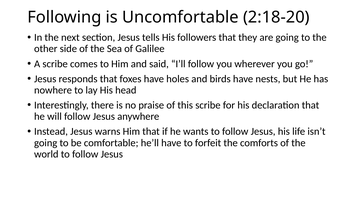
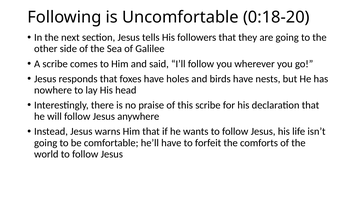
2:18-20: 2:18-20 -> 0:18-20
